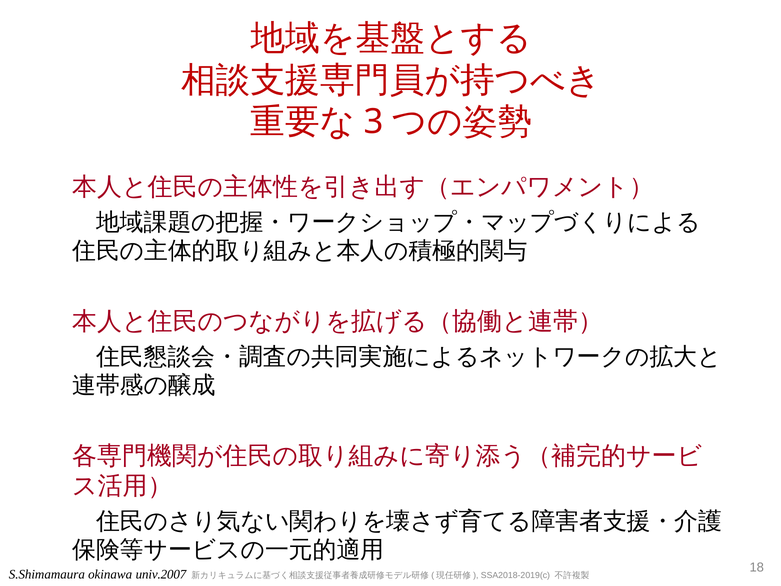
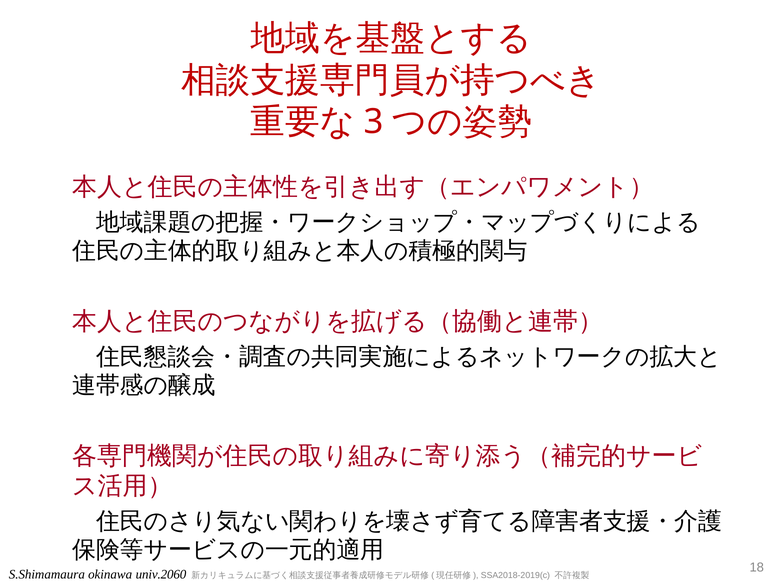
univ.2007: univ.2007 -> univ.2060
